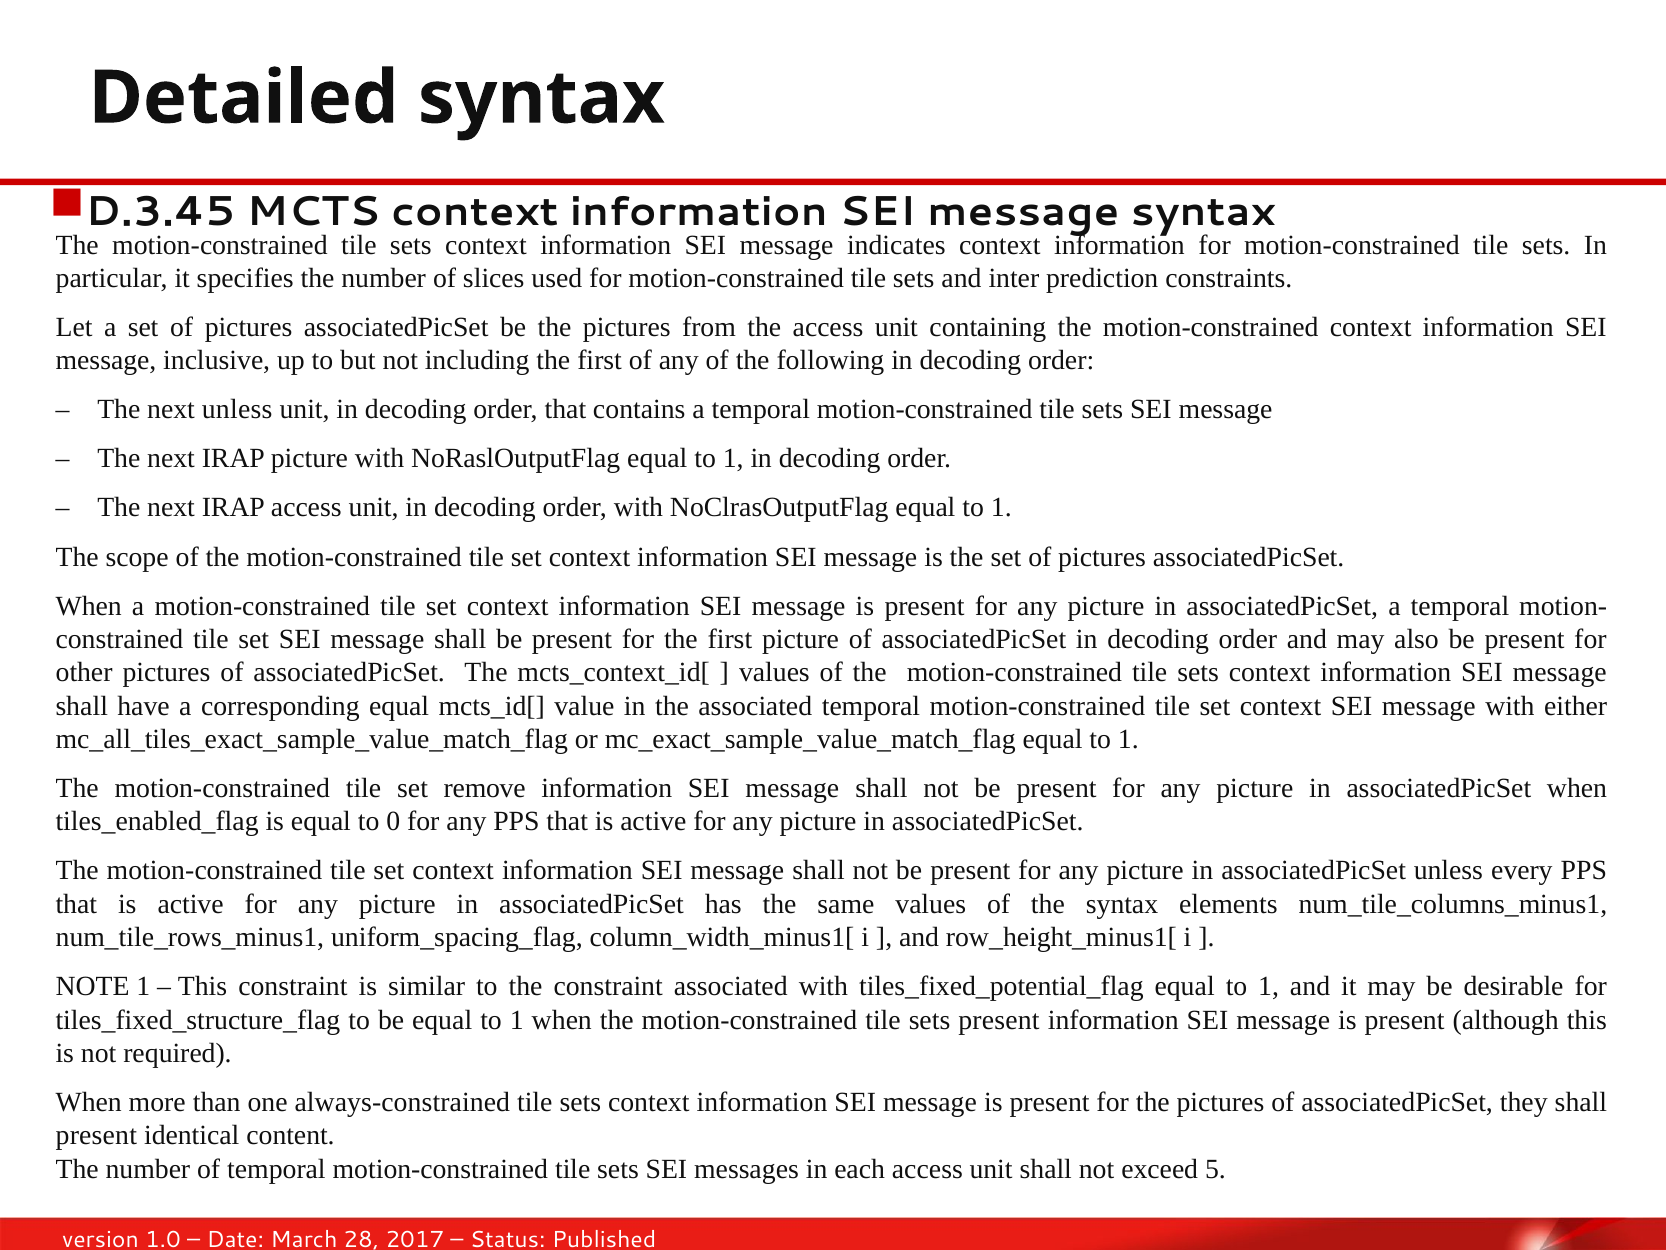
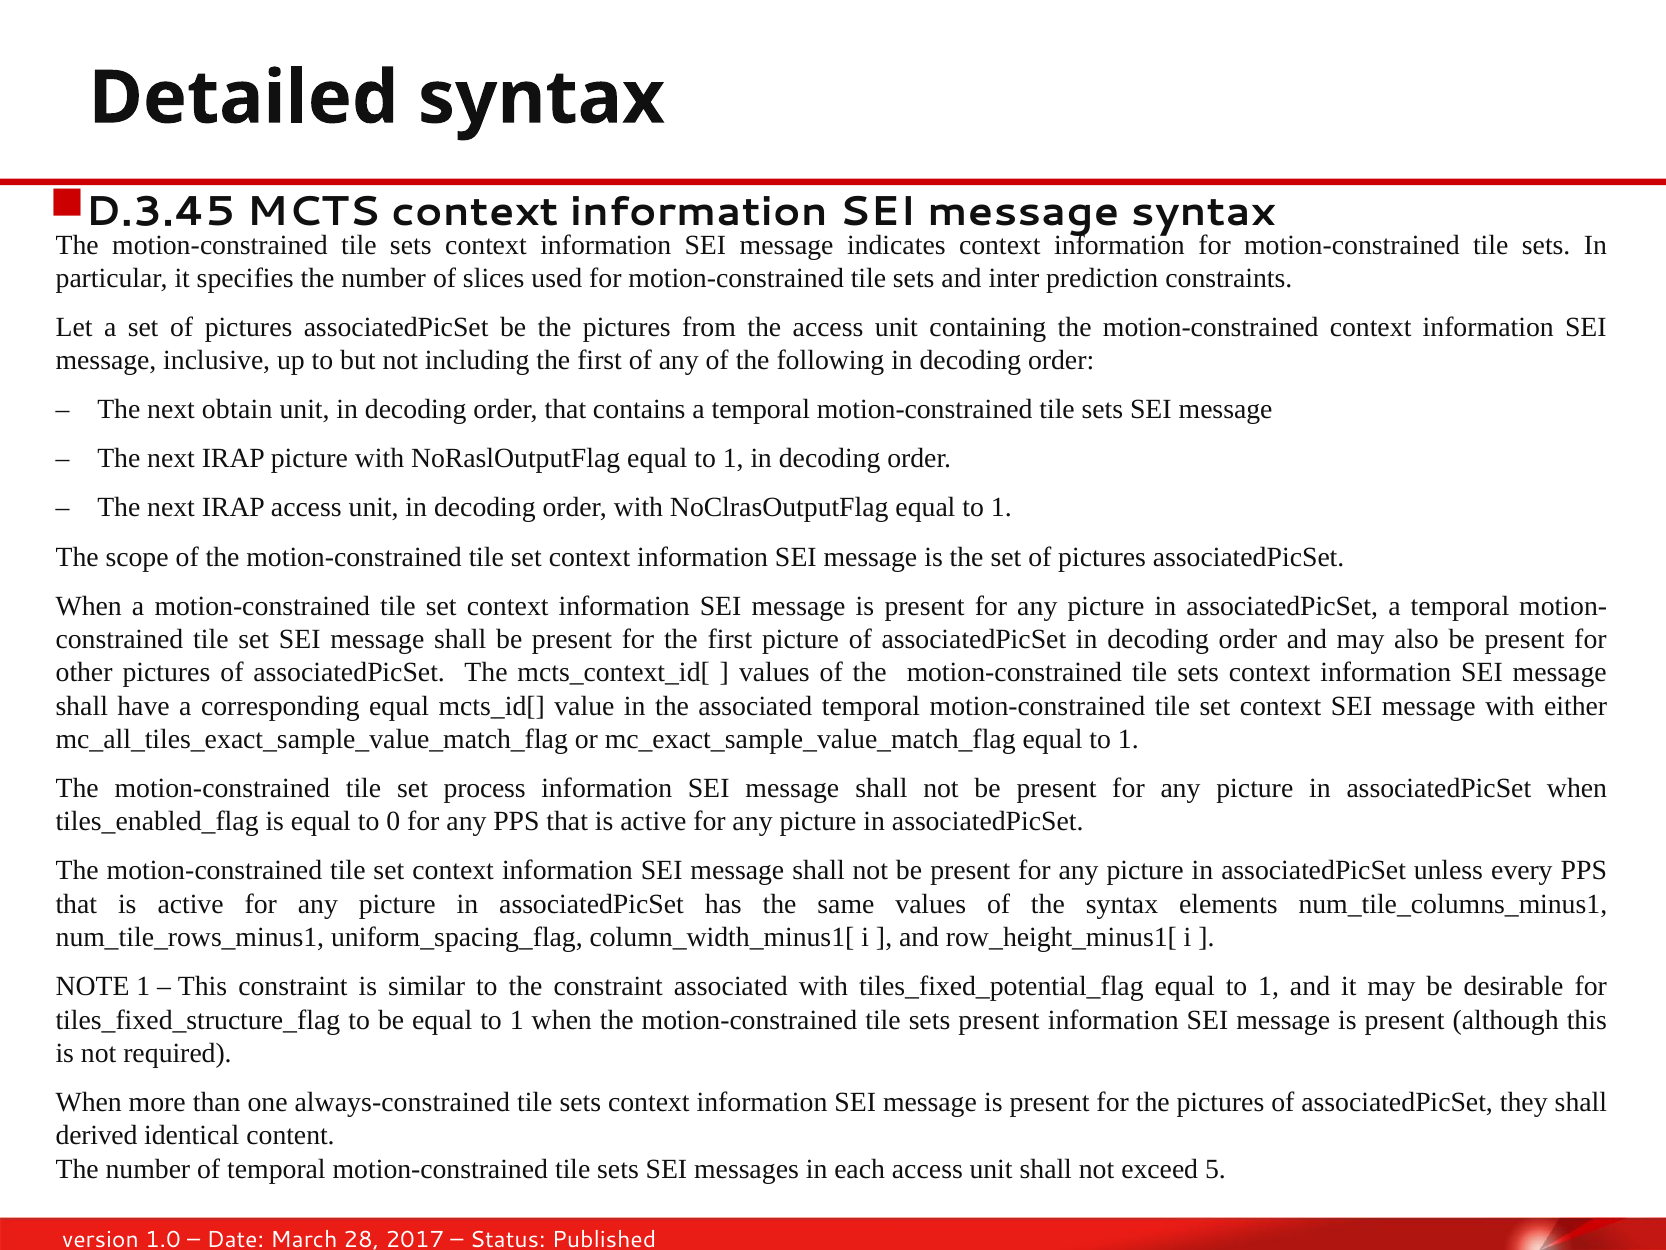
next unless: unless -> obtain
remove: remove -> process
present at (96, 1135): present -> derived
